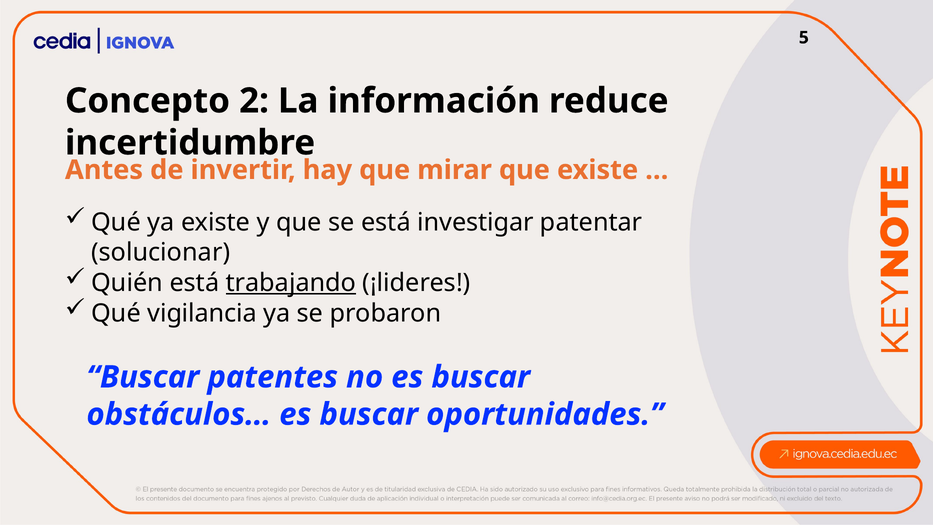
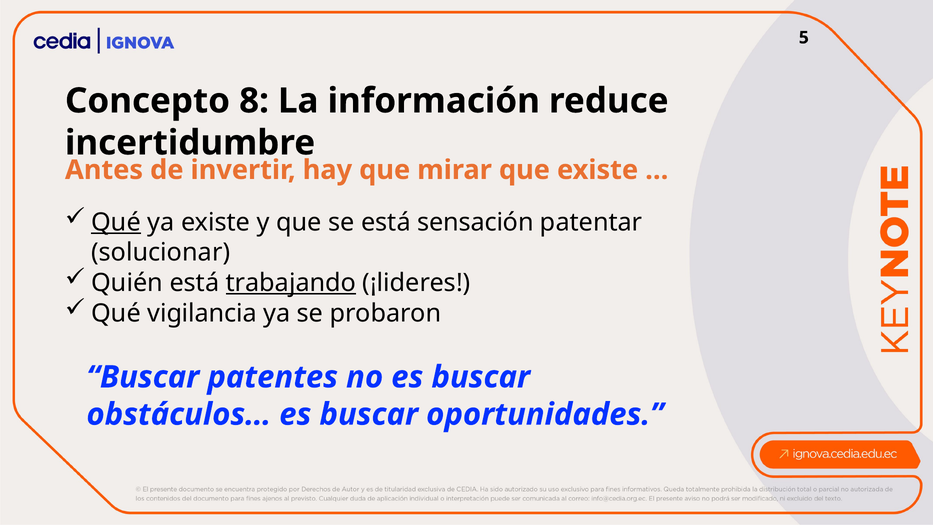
2: 2 -> 8
Qué at (116, 222) underline: none -> present
investigar: investigar -> sensación
